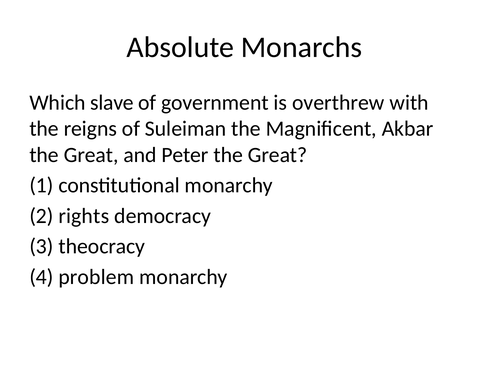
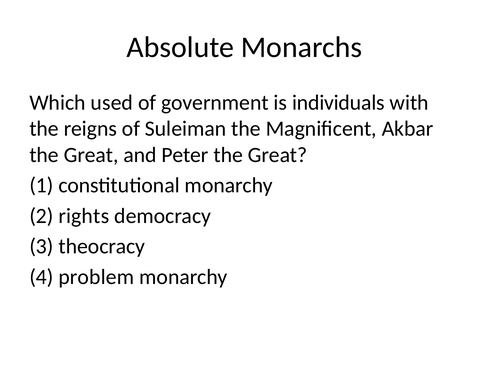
slave: slave -> used
overthrew: overthrew -> individuals
